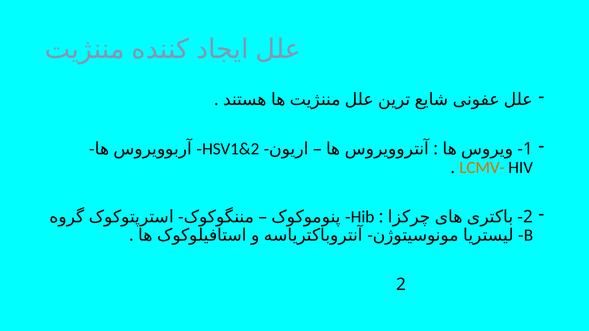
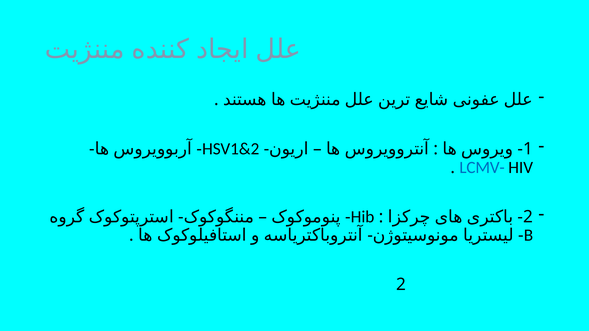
LCMV- colour: orange -> blue
